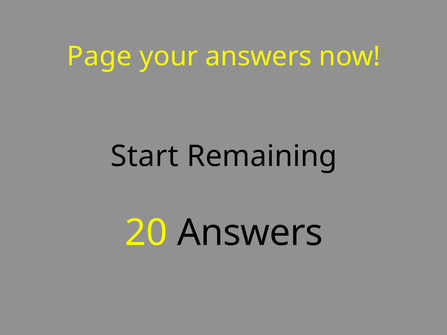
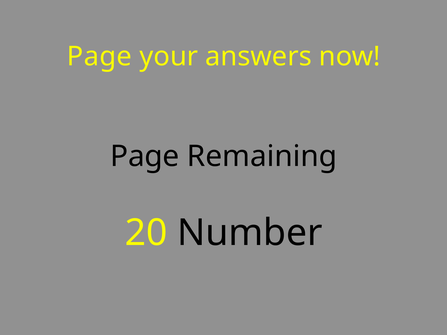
Start at (145, 157): Start -> Page
20 Answers: Answers -> Number
